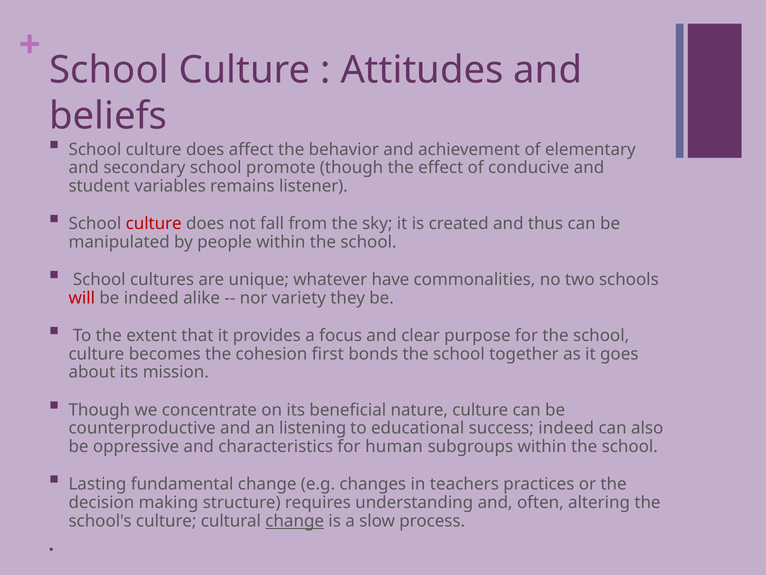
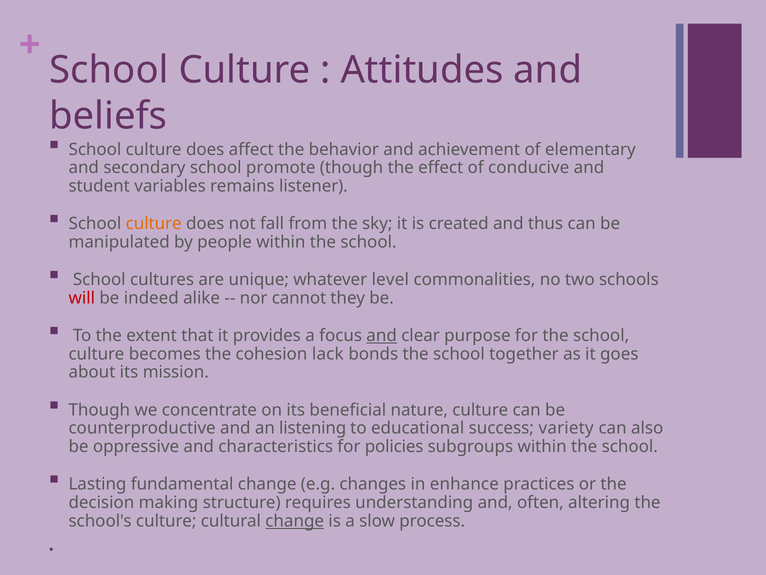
culture at (154, 224) colour: red -> orange
have: have -> level
variety: variety -> cannot
and at (382, 335) underline: none -> present
first: first -> lack
success indeed: indeed -> variety
human: human -> policies
teachers: teachers -> enhance
